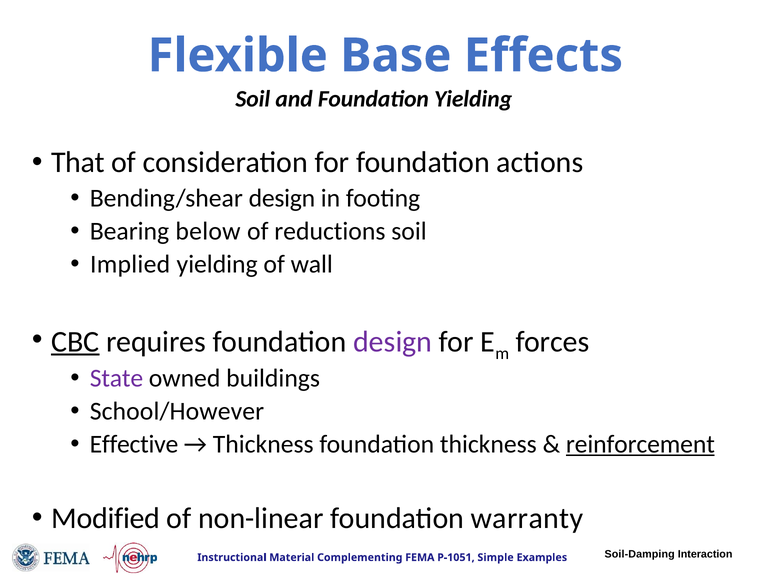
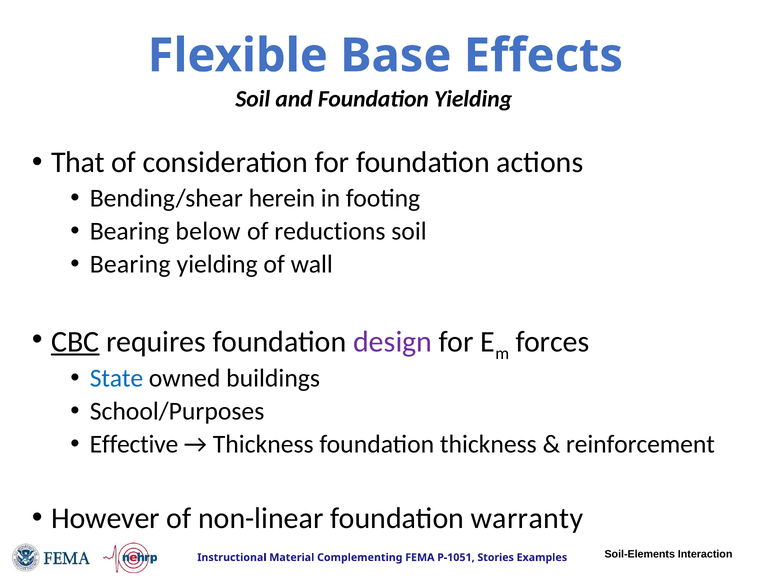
Bending/shear design: design -> herein
Implied at (130, 264): Implied -> Bearing
State colour: purple -> blue
School/However: School/However -> School/Purposes
reinforcement underline: present -> none
Modified: Modified -> However
Soil-Damping: Soil-Damping -> Soil-Elements
Simple: Simple -> Stories
